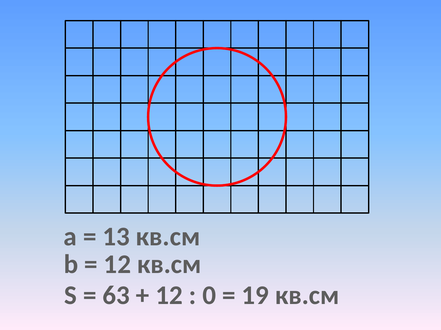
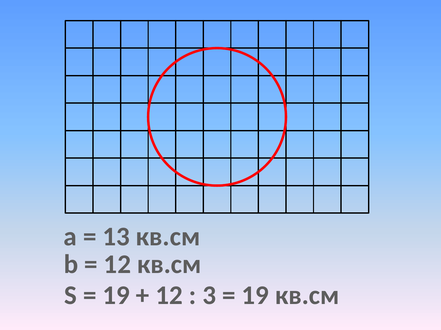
63 at (116, 296): 63 -> 19
0: 0 -> 3
